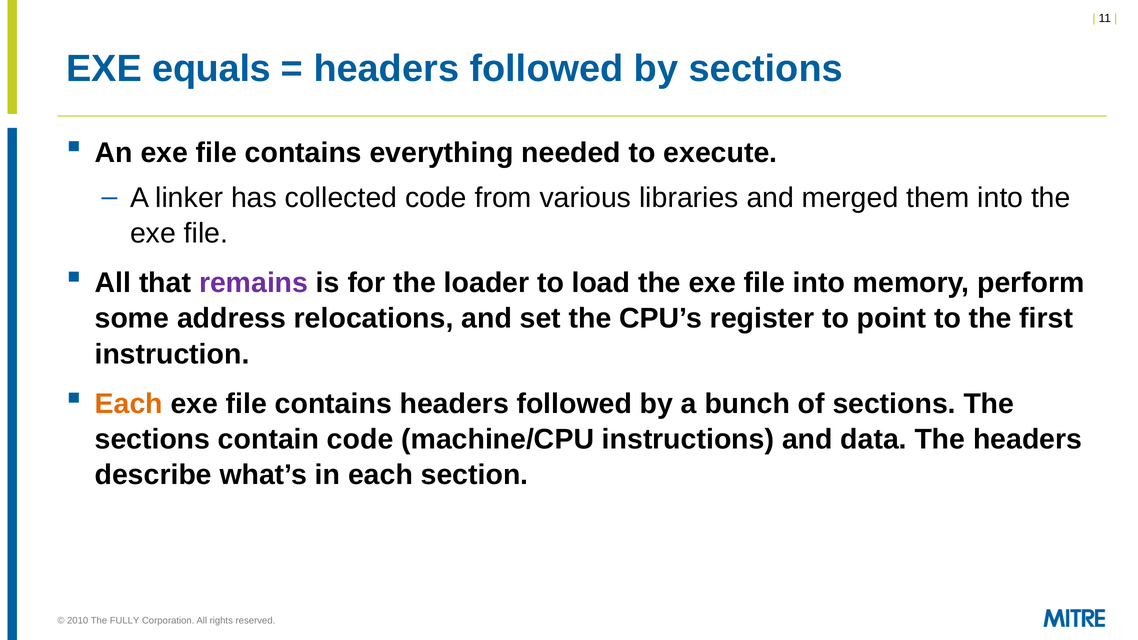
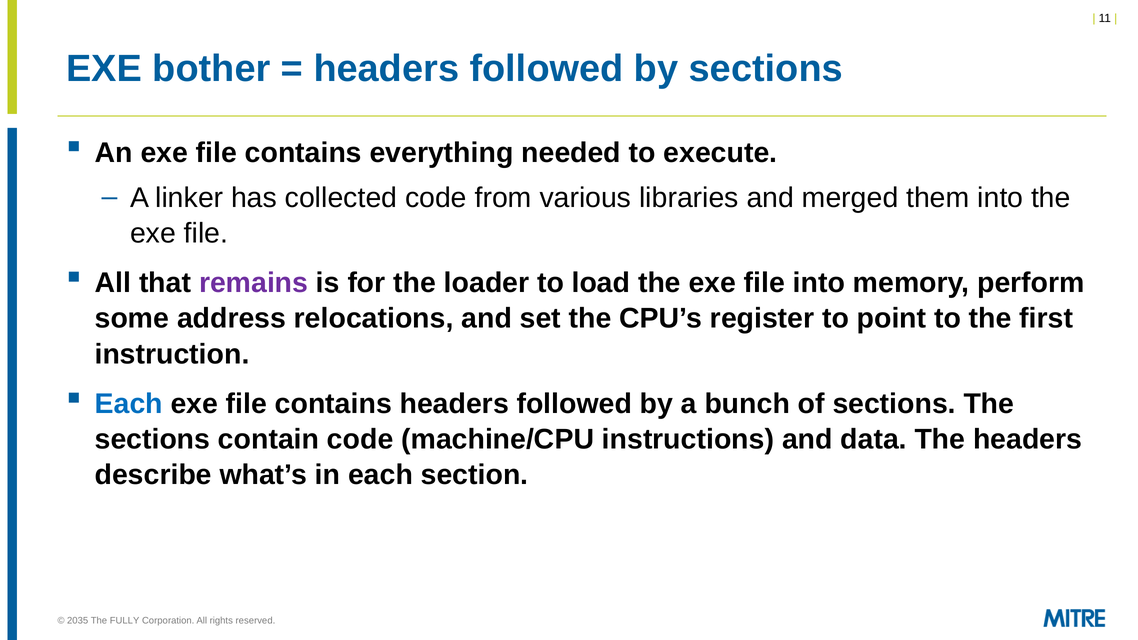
equals: equals -> bother
Each at (129, 404) colour: orange -> blue
2010: 2010 -> 2035
